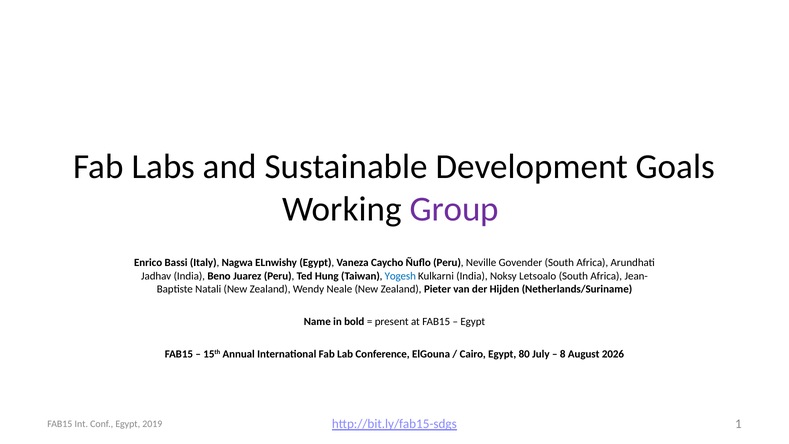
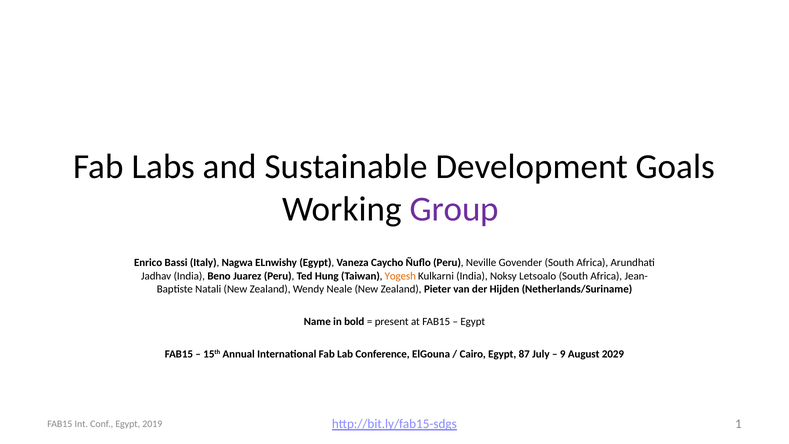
Yogesh colour: blue -> orange
80: 80 -> 87
8: 8 -> 9
2026: 2026 -> 2029
